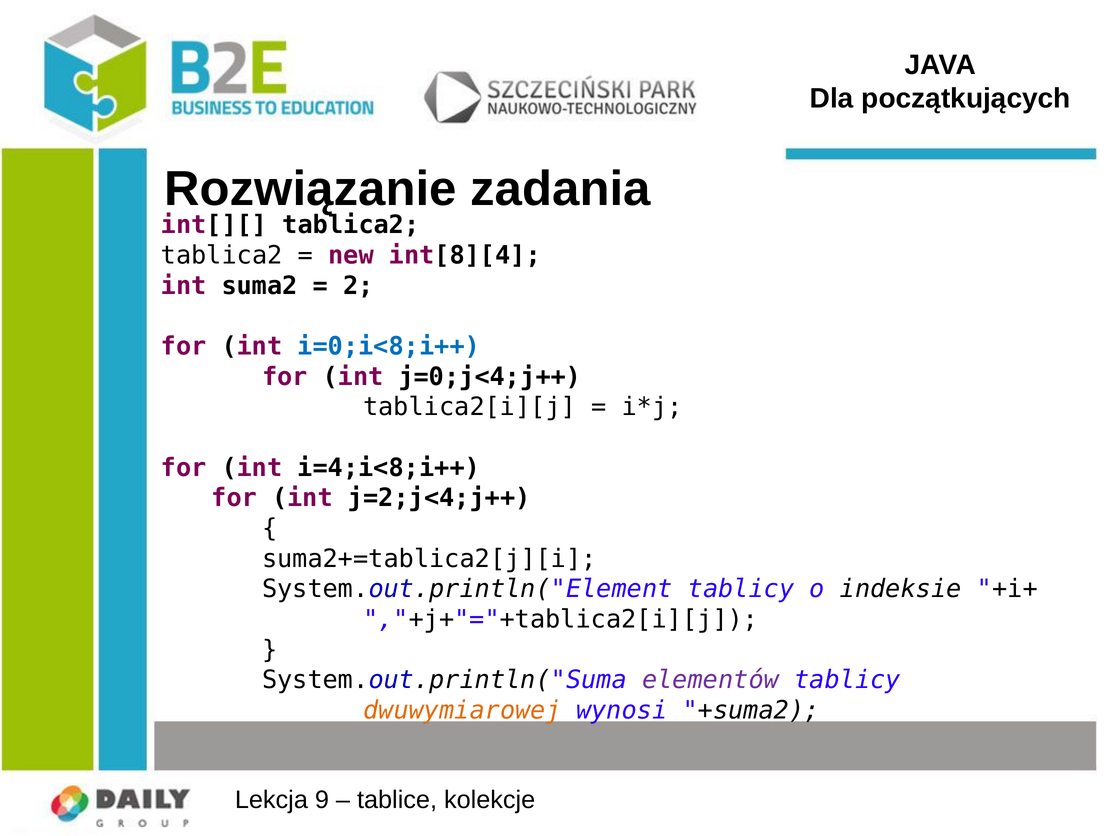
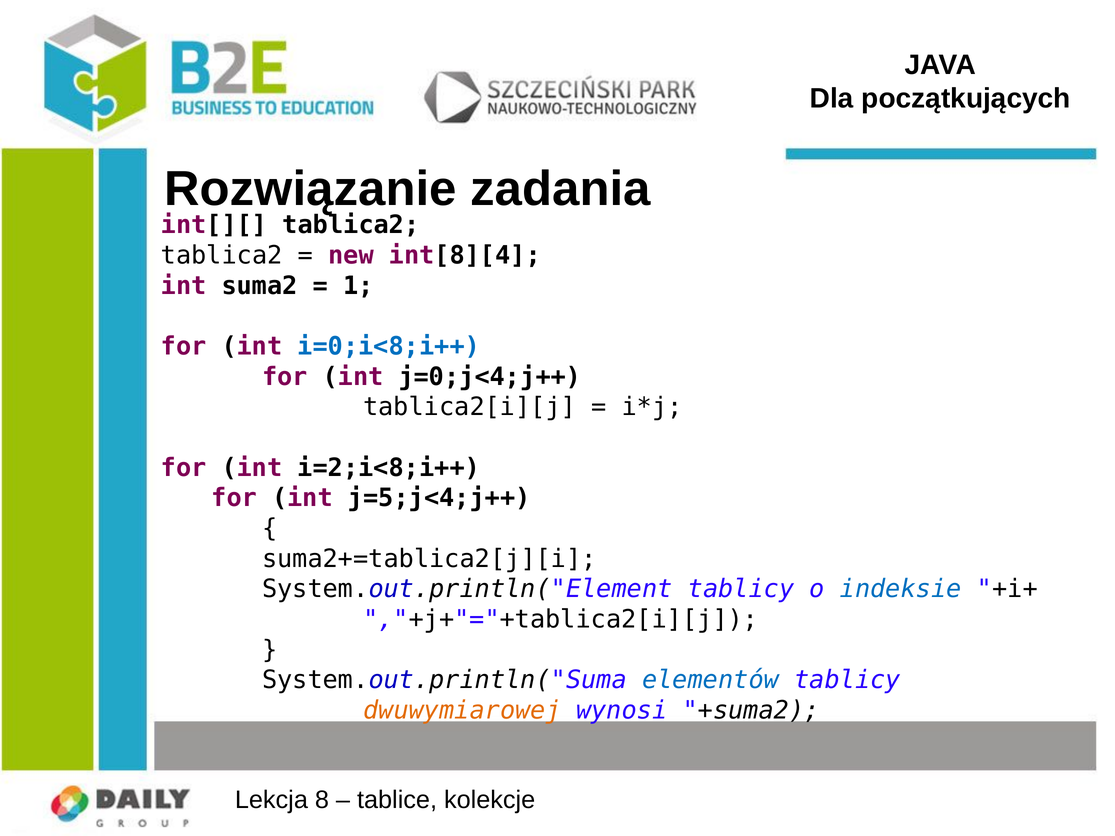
2: 2 -> 1
i=4;i<8;i++: i=4;i<8;i++ -> i=2;i<8;i++
j=2;j<4;j++: j=2;j<4;j++ -> j=5;j<4;j++
indeksie colour: black -> blue
elementów colour: purple -> blue
9: 9 -> 8
